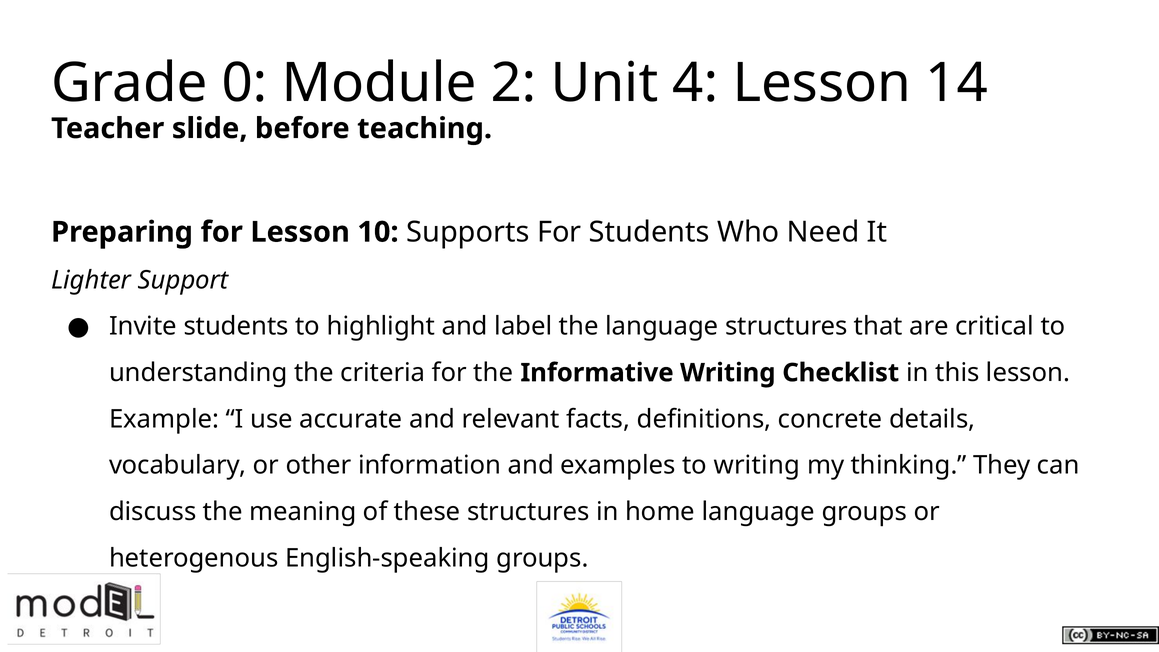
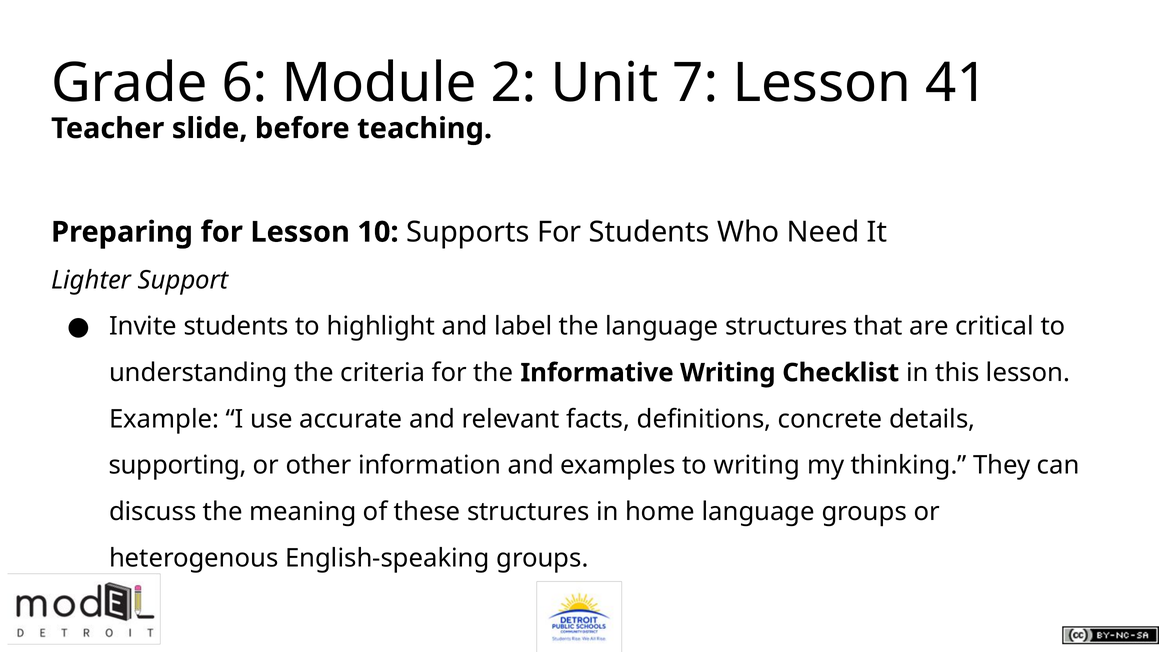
0: 0 -> 6
4: 4 -> 7
14: 14 -> 41
vocabulary: vocabulary -> supporting
